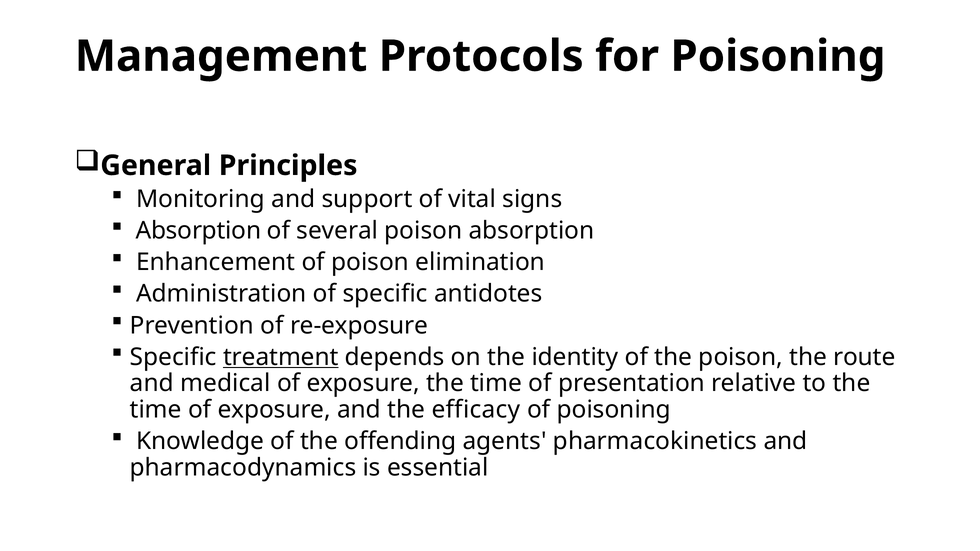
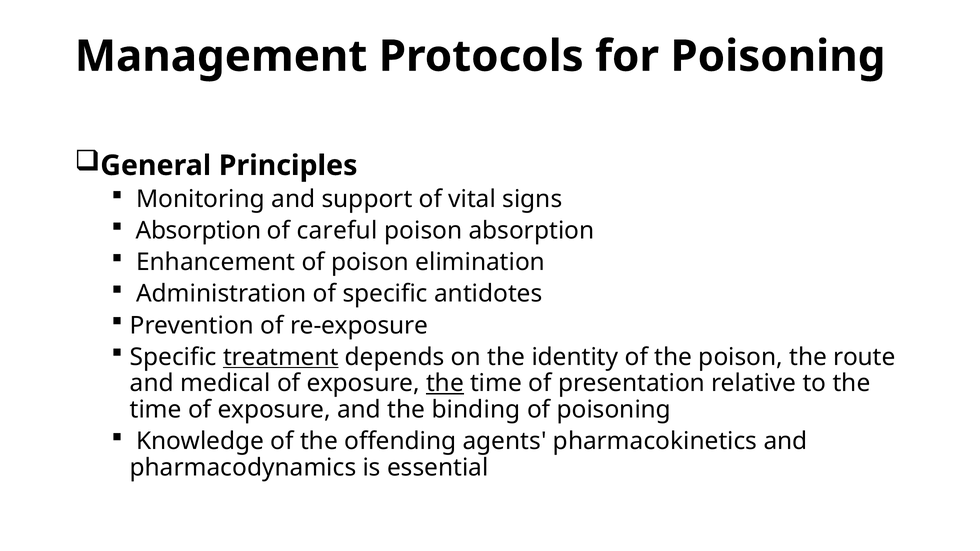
several: several -> careful
the at (445, 384) underline: none -> present
efficacy: efficacy -> binding
